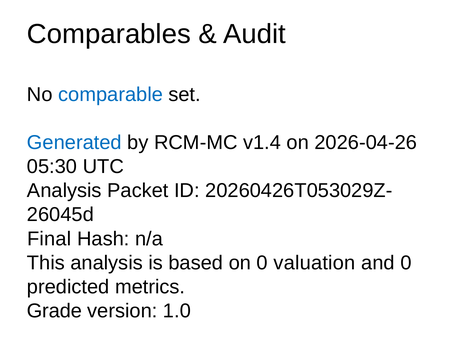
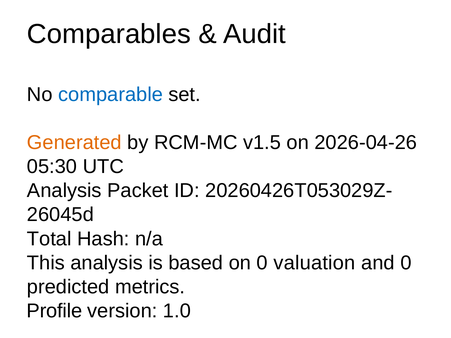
Generated colour: blue -> orange
v1.4: v1.4 -> v1.5
Final: Final -> Total
Grade: Grade -> Profile
